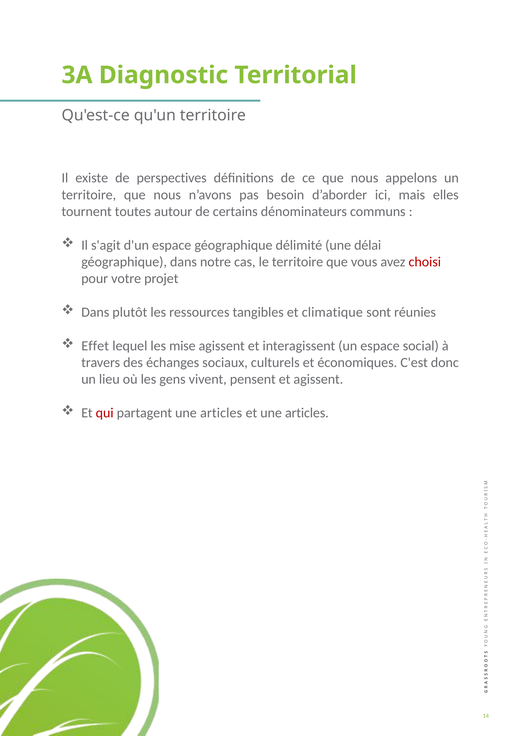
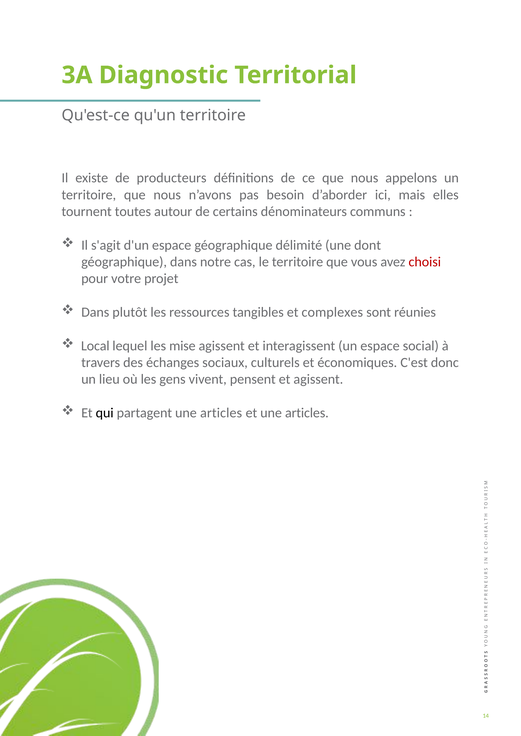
perspectives: perspectives -> producteurs
délai: délai -> dont
climatique: climatique -> complexes
Effet: Effet -> Local
qui colour: red -> black
